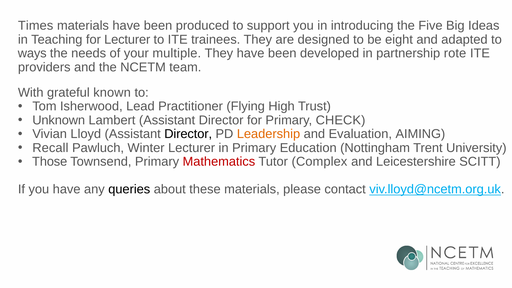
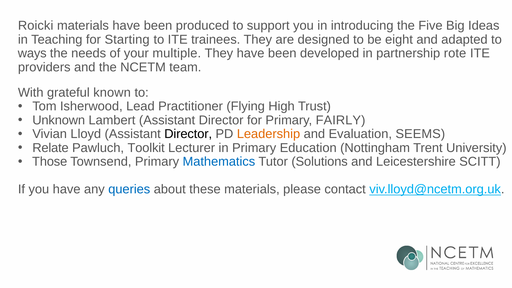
Times: Times -> Roicki
for Lecturer: Lecturer -> Starting
CHECK: CHECK -> FAIRLY
AIMING: AIMING -> SEEMS
Recall: Recall -> Relate
Winter: Winter -> Toolkit
Mathematics colour: red -> blue
Complex: Complex -> Solutions
queries colour: black -> blue
